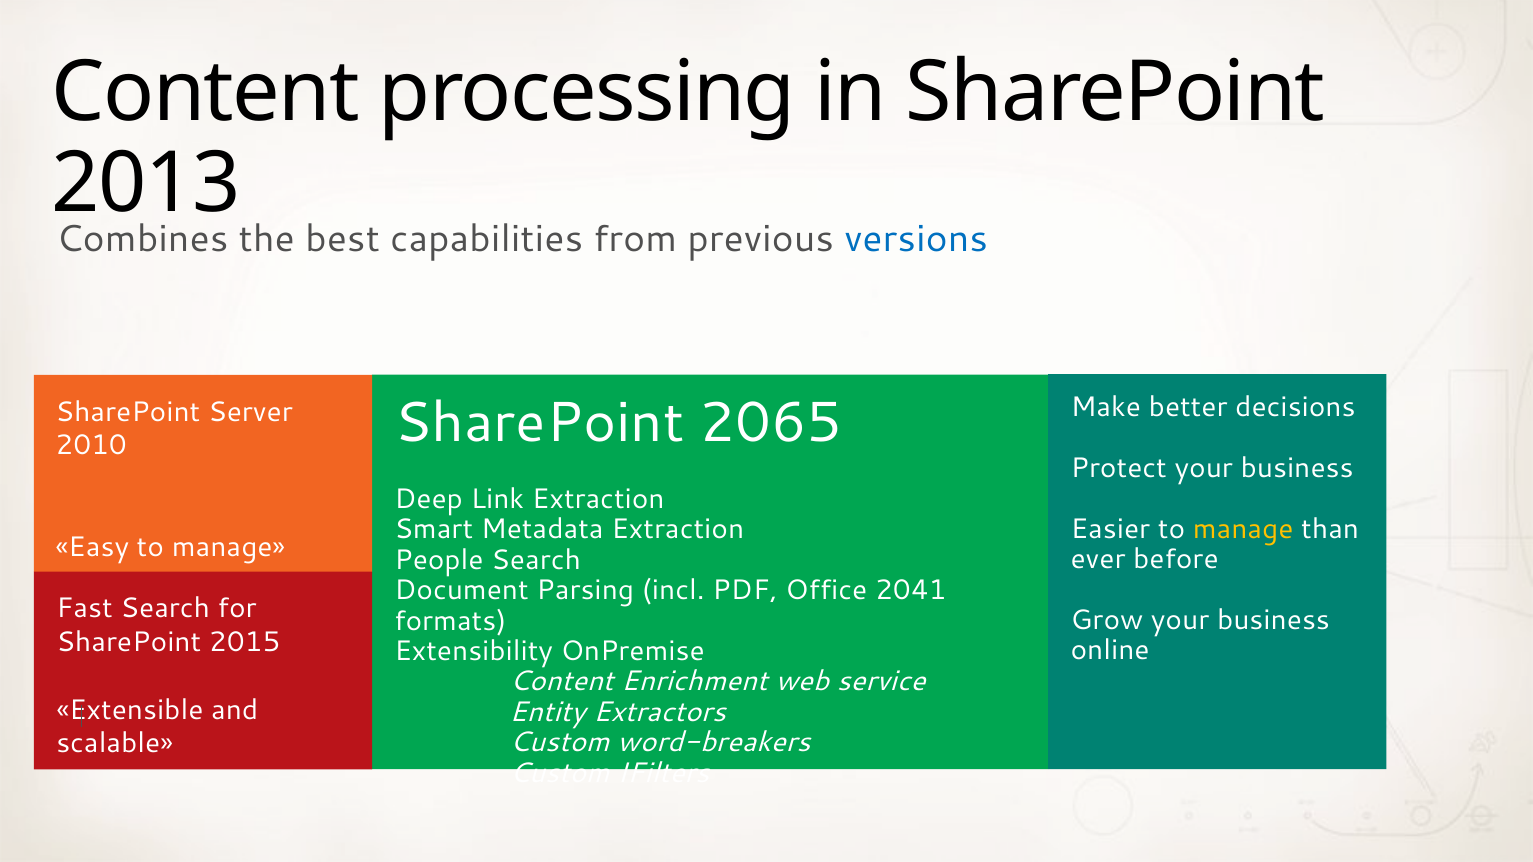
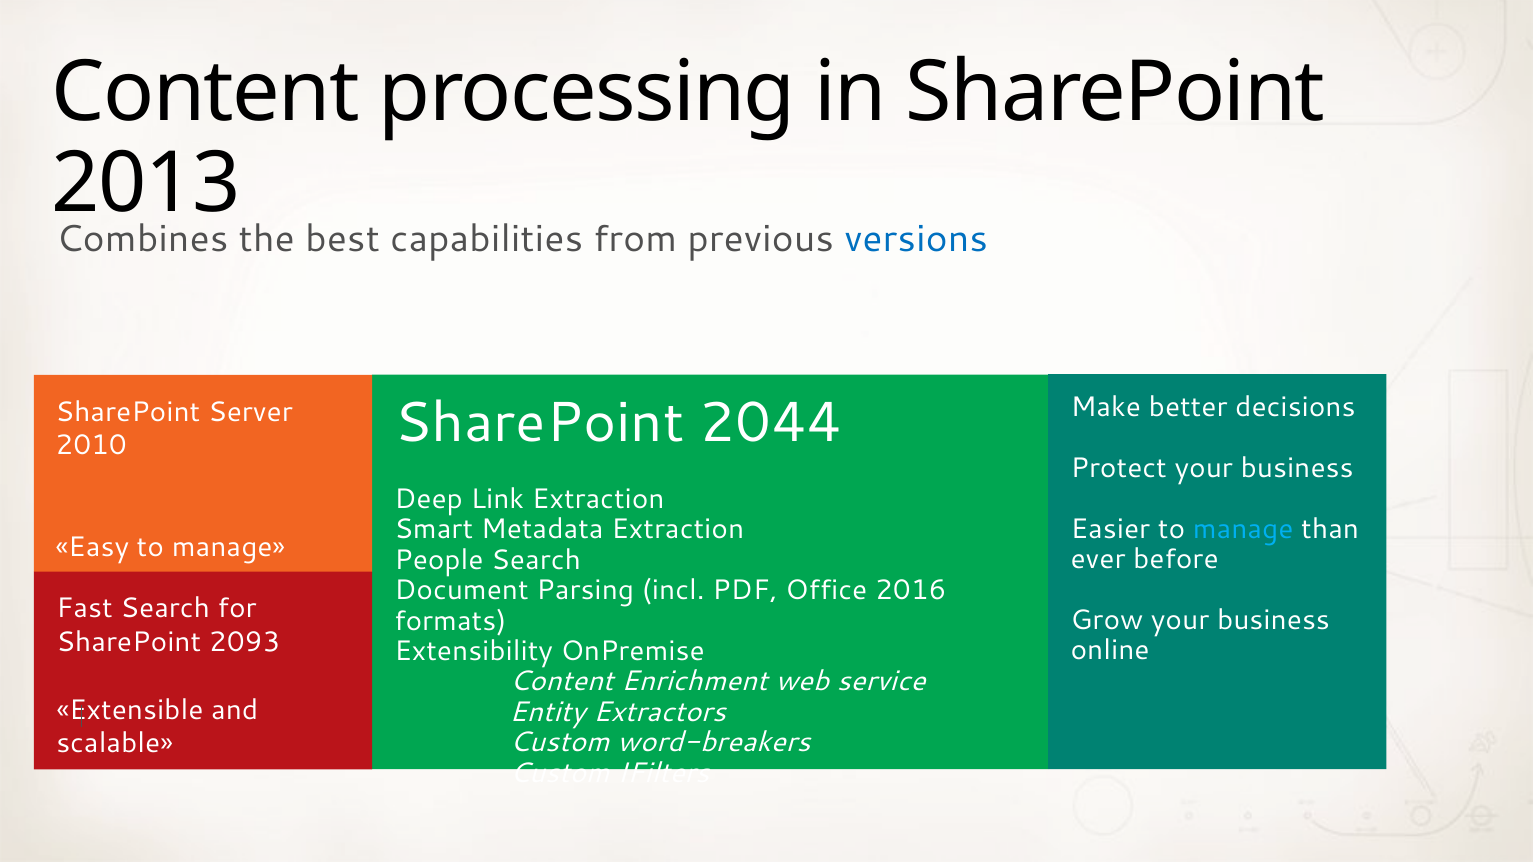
2065: 2065 -> 2044
manage at (1243, 529) colour: yellow -> light blue
2041: 2041 -> 2016
2015: 2015 -> 2093
